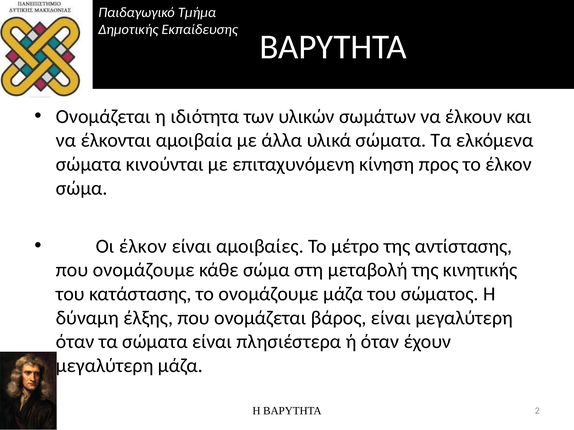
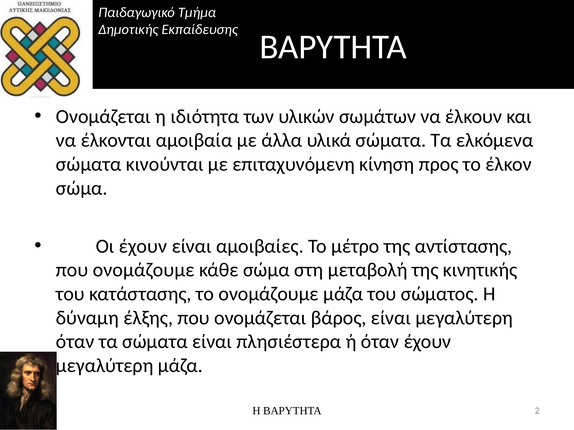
Οι έλκον: έλκον -> έχουν
